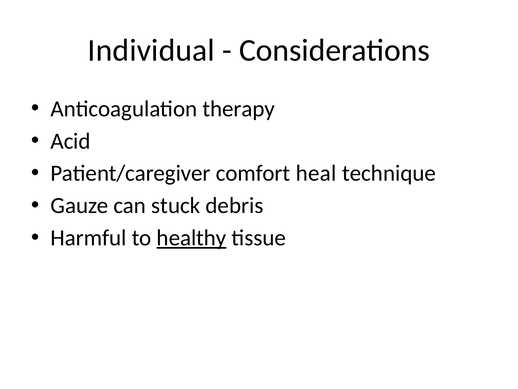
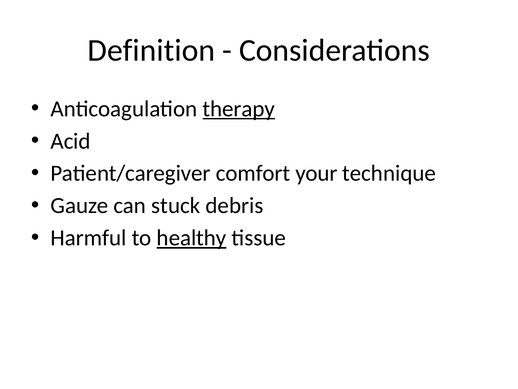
Individual: Individual -> Definition
therapy underline: none -> present
heal: heal -> your
